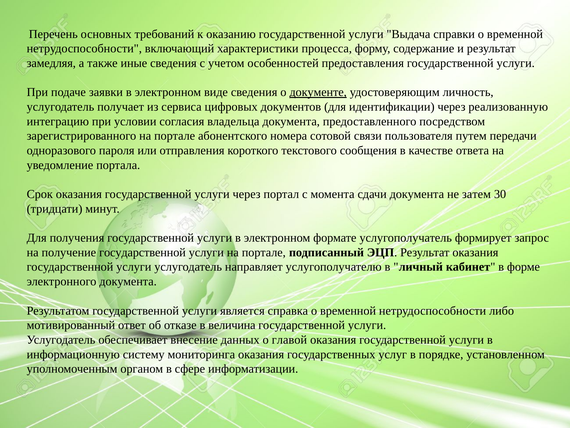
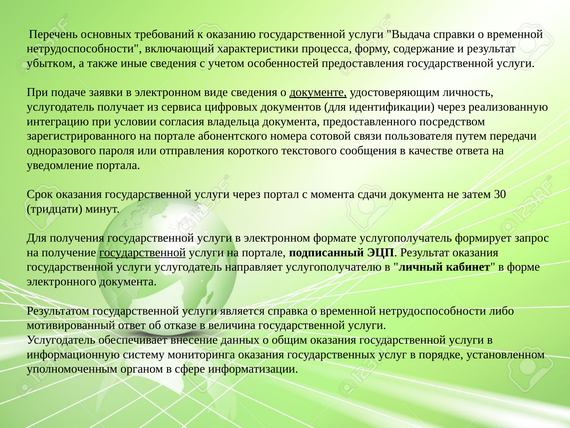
замедляя: замедляя -> убытком
государственной at (142, 252) underline: none -> present
главой: главой -> общим
